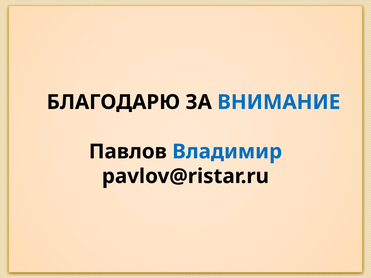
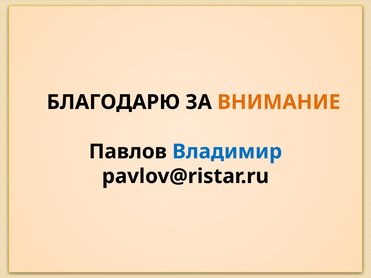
ВНИМАНИЕ colour: blue -> orange
